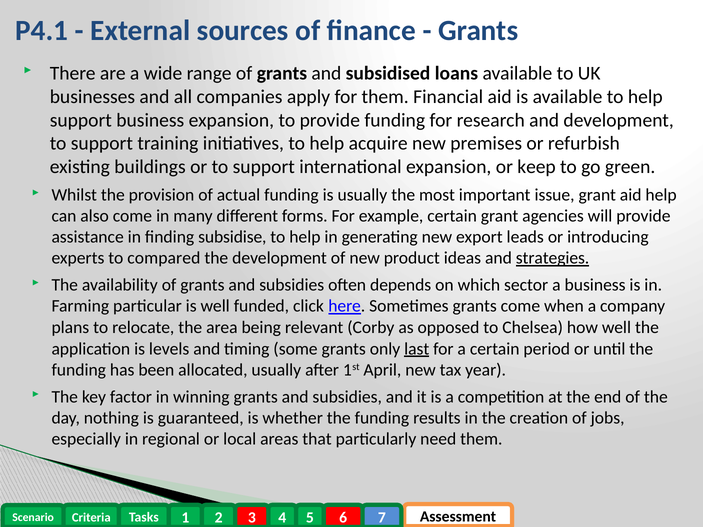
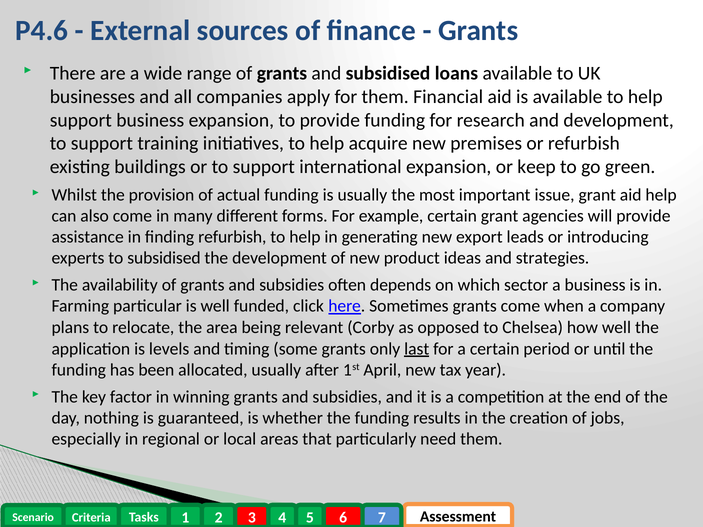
P4.1: P4.1 -> P4.6
finding subsidise: subsidise -> refurbish
to compared: compared -> subsidised
strategies underline: present -> none
